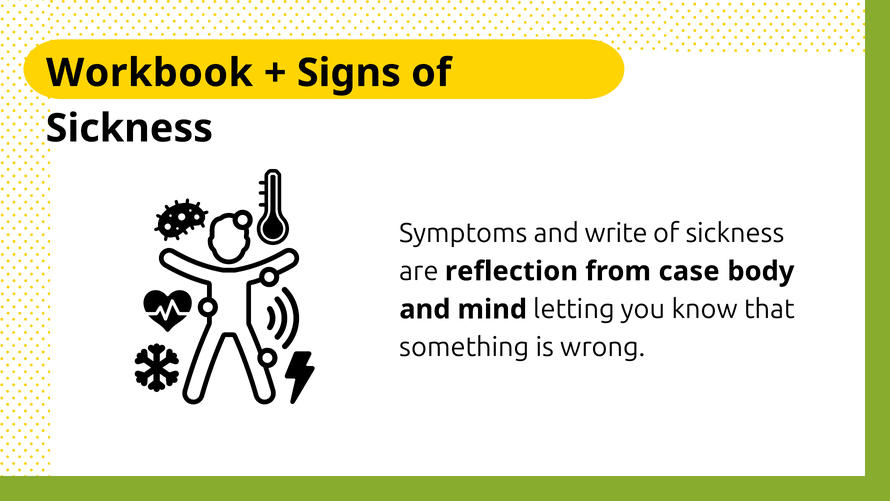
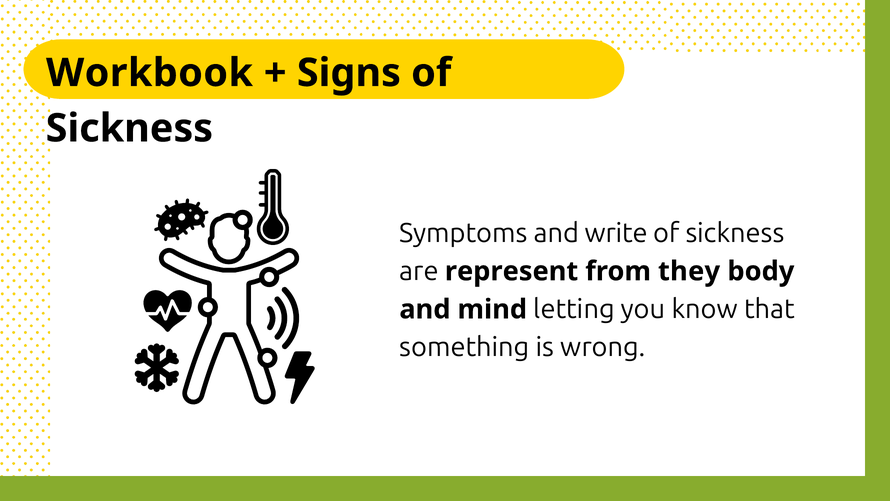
reflection: reflection -> represent
case: case -> they
